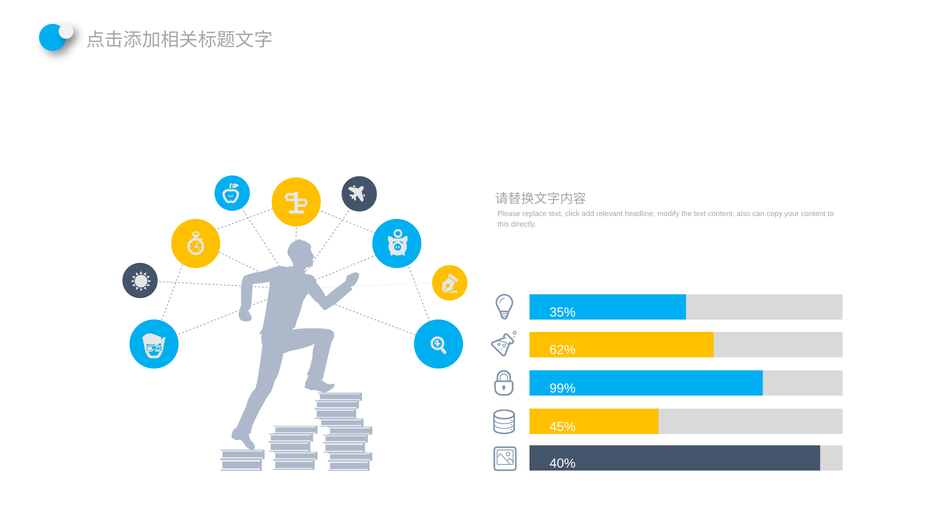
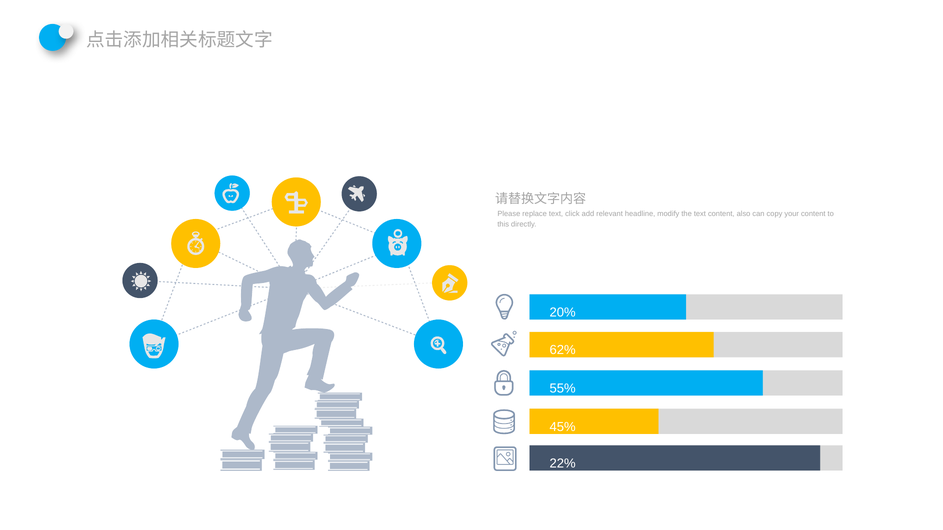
35%: 35% -> 20%
99%: 99% -> 55%
40%: 40% -> 22%
